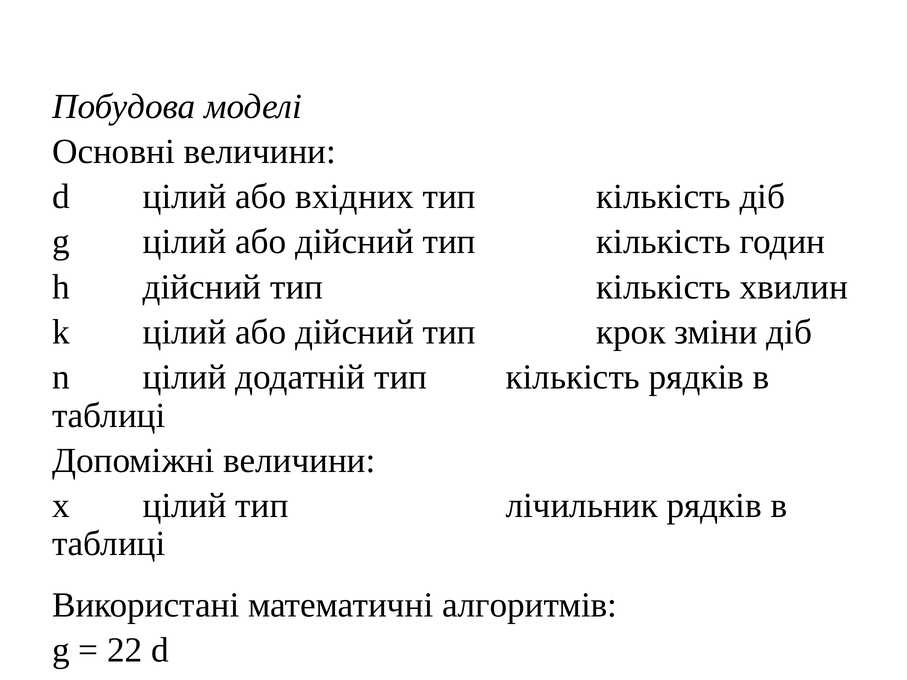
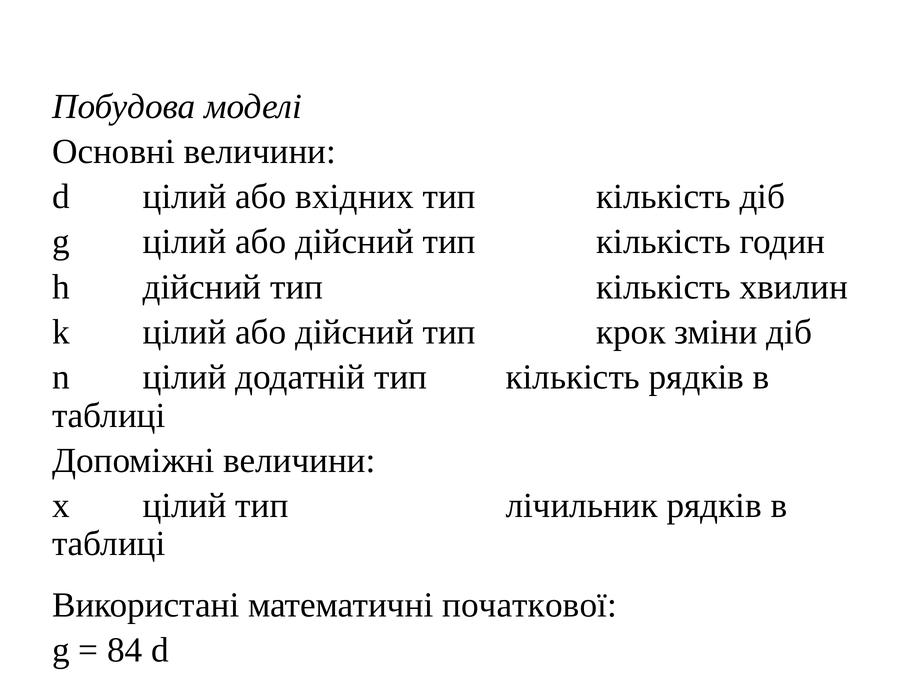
алгоритмів: алгоритмів -> початкової
22: 22 -> 84
